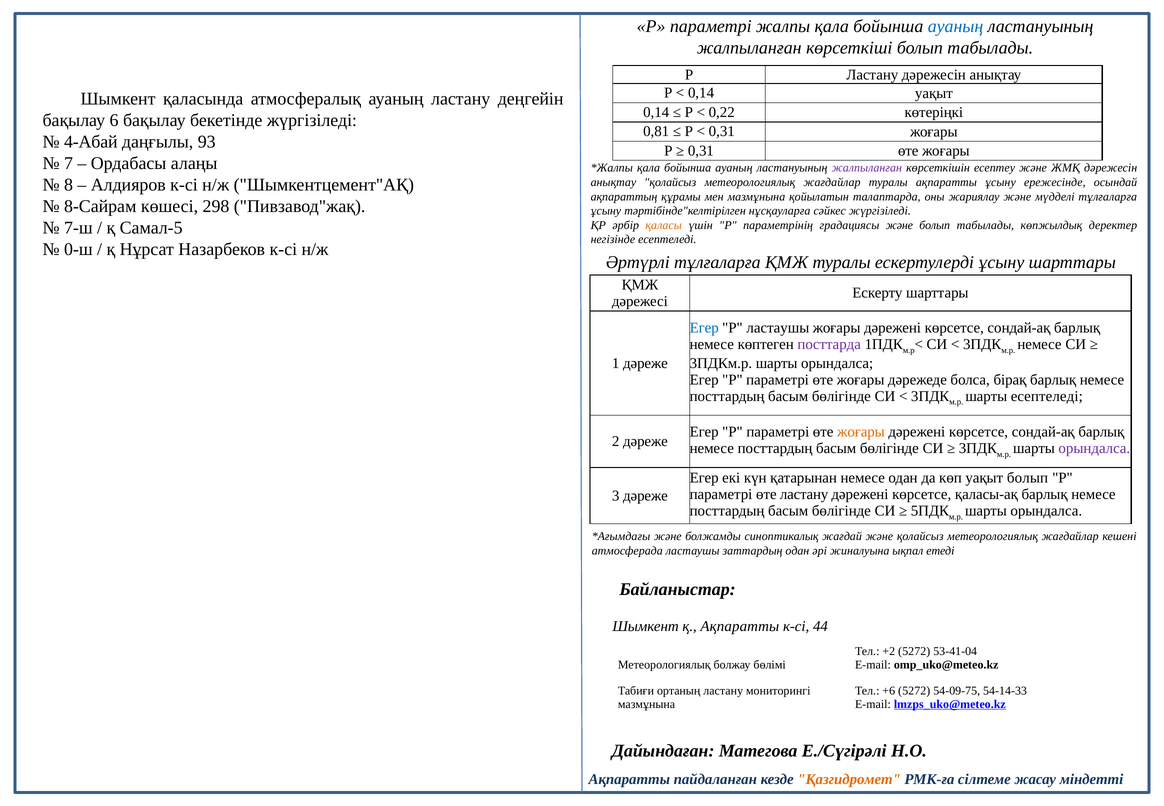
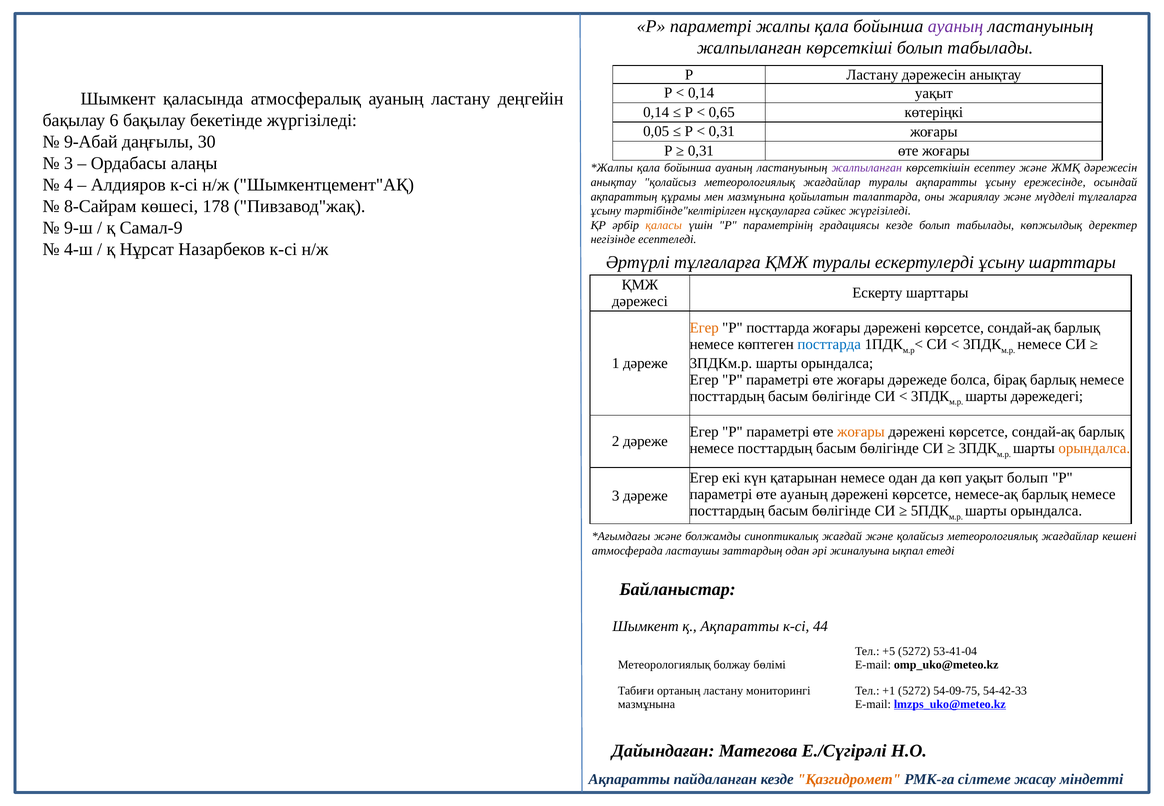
ауаның at (956, 26) colour: blue -> purple
0,22: 0,22 -> 0,65
0,81: 0,81 -> 0,05
4-Абай: 4-Абай -> 9-Абай
93: 93 -> 30
7 at (69, 163): 7 -> 3
8: 8 -> 4
298: 298 -> 178
7-ш: 7-ш -> 9-ш
Самал-5: Самал-5 -> Самал-9
градациясы және: және -> кезде
0-ш: 0-ш -> 4-ш
Егер at (704, 328) colour: blue -> orange
Р ластаушы: ластаушы -> посттарда
посттарда at (829, 344) colour: purple -> blue
шарты есептеледі: есептеледі -> дәрежедегі
орындалса at (1094, 448) colour: purple -> orange
өте ластану: ластану -> ауаның
қаласы-ақ: қаласы-ақ -> немесе-ақ
+2: +2 -> +5
+6: +6 -> +1
54-14-33: 54-14-33 -> 54-42-33
